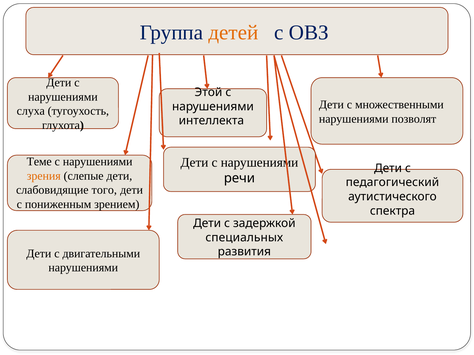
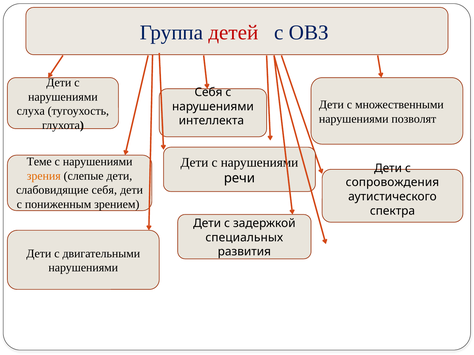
детей colour: orange -> red
Этой at (208, 92): Этой -> Себя
педагогический: педагогический -> сопровождения
слабовидящие того: того -> себя
